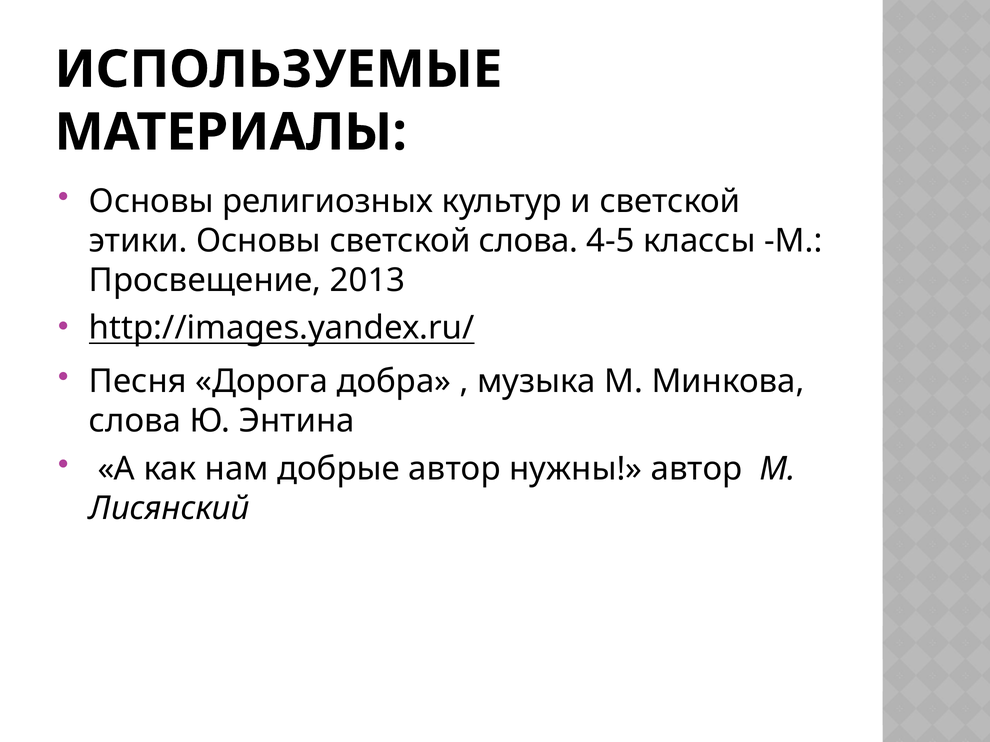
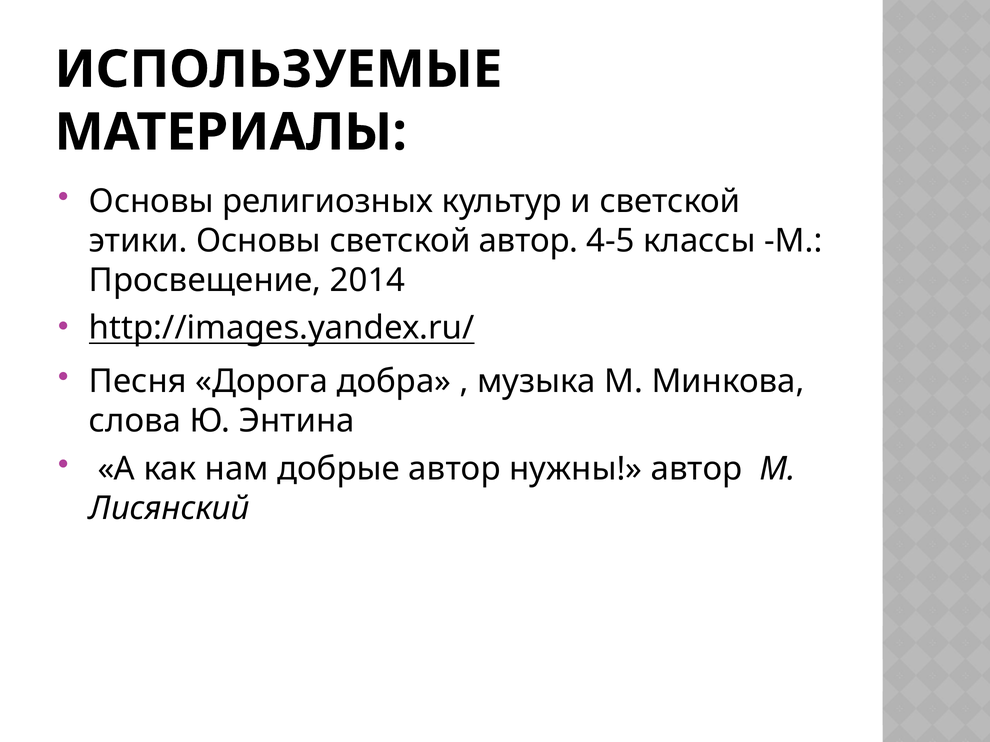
светской слова: слова -> автор
2013: 2013 -> 2014
